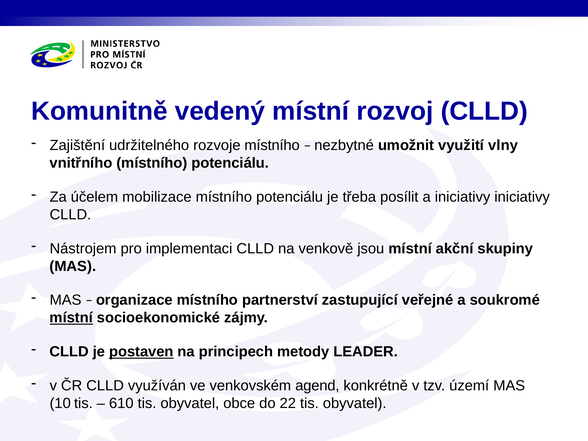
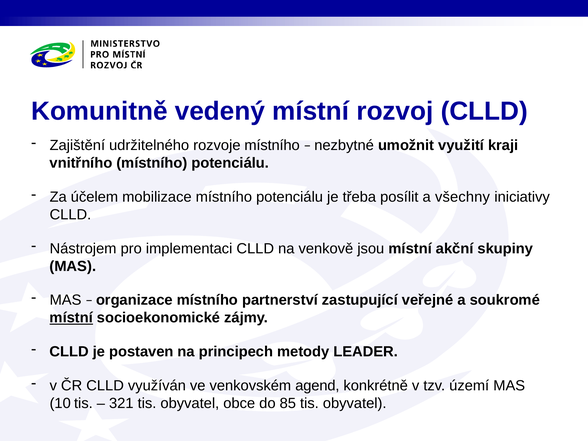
vlny: vlny -> kraji
a iniciativy: iniciativy -> všechny
postaven underline: present -> none
610: 610 -> 321
22: 22 -> 85
